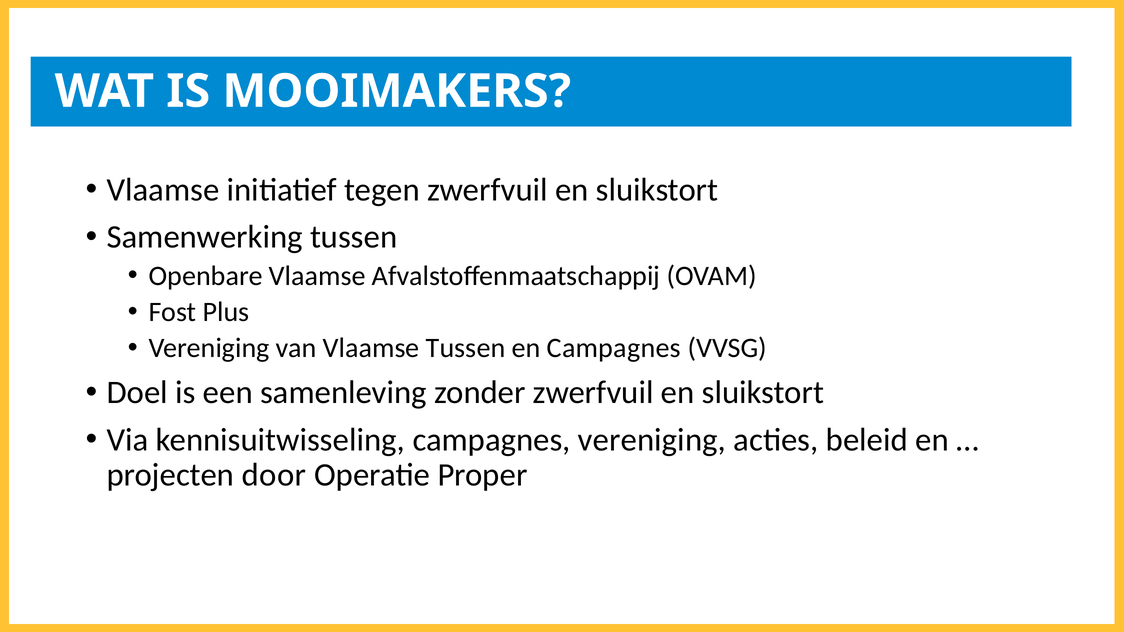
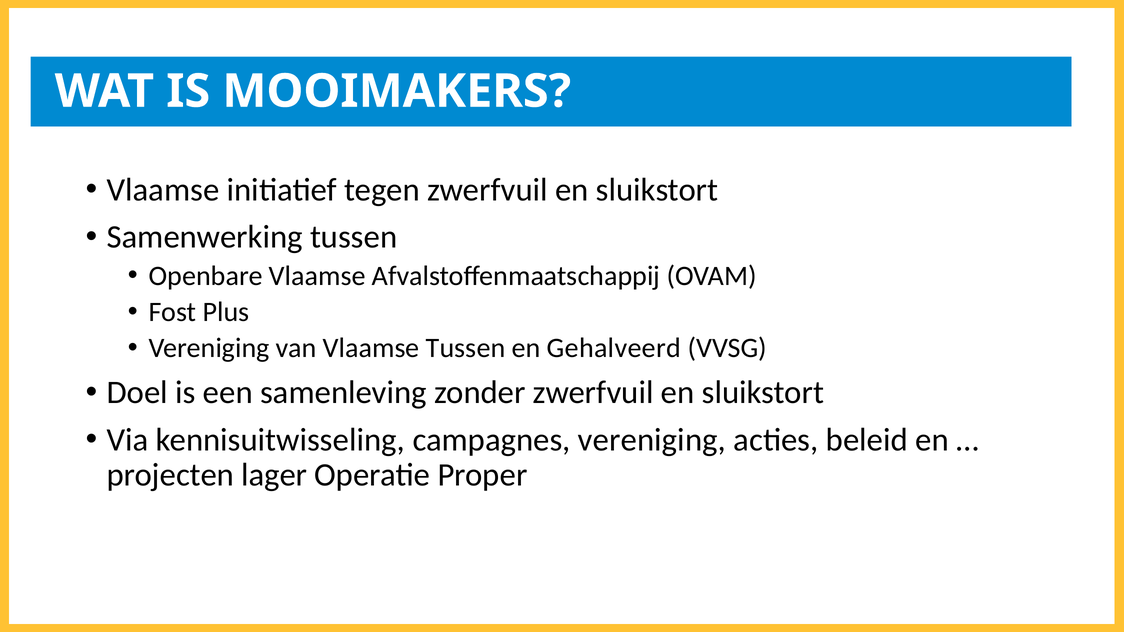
en Campagnes: Campagnes -> Gehalveerd
door: door -> lager
